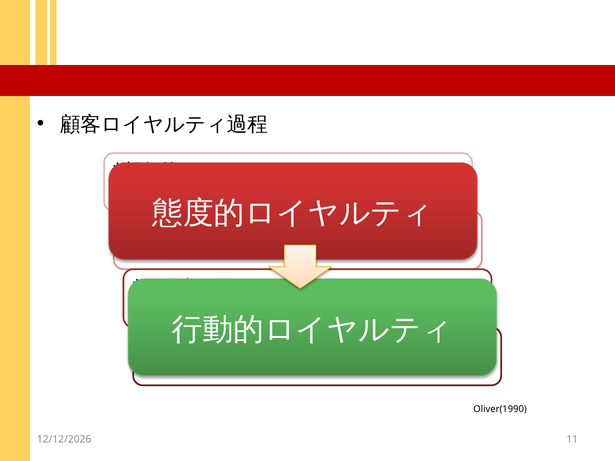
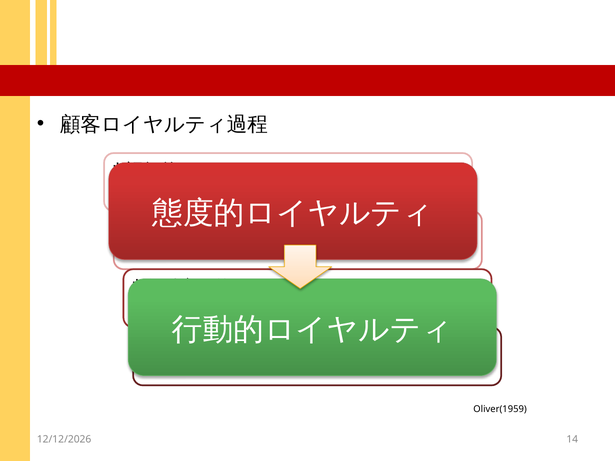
Oliver(1990: Oliver(1990 -> Oliver(1959
11: 11 -> 14
